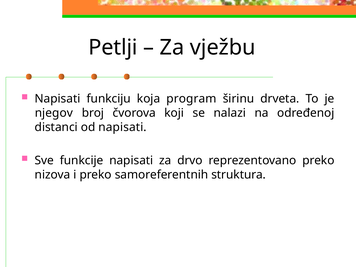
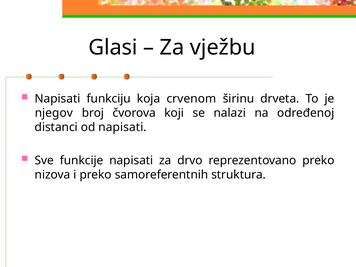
Petlji: Petlji -> Glasi
program: program -> crvenom
